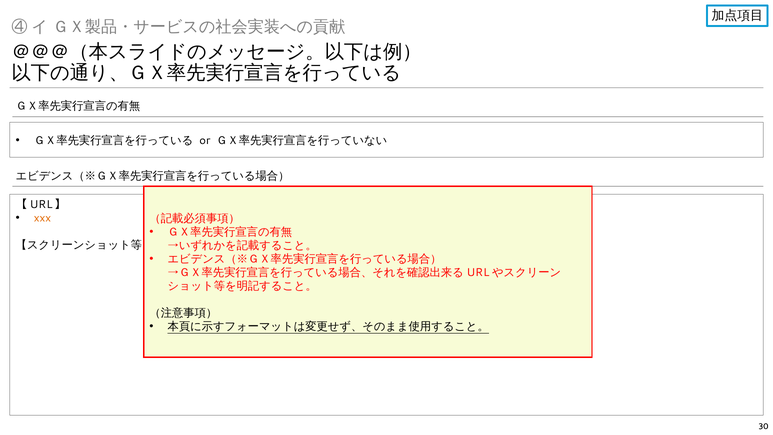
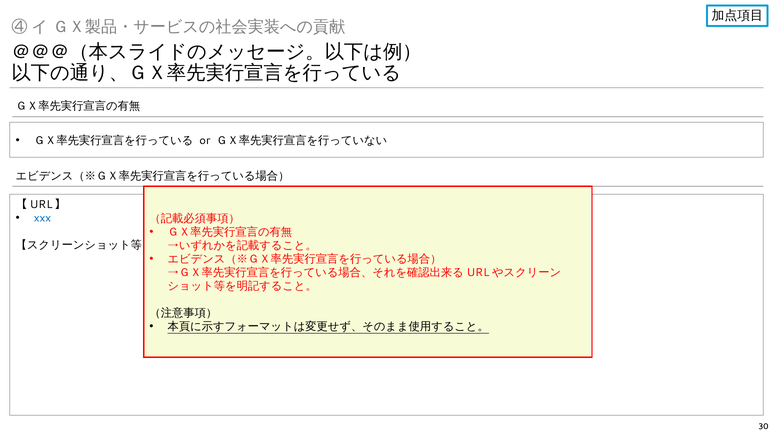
xxx colour: orange -> blue
